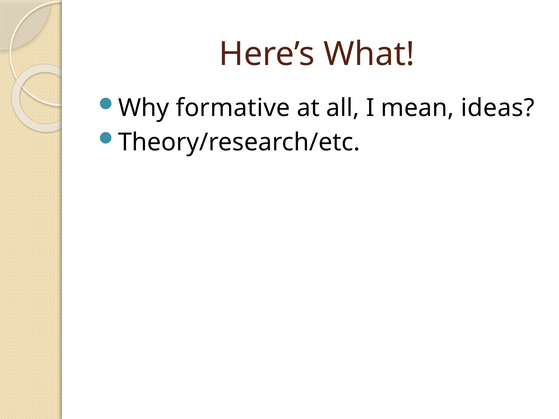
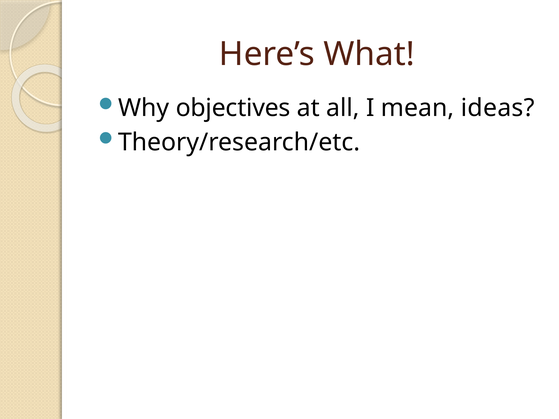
formative: formative -> objectives
